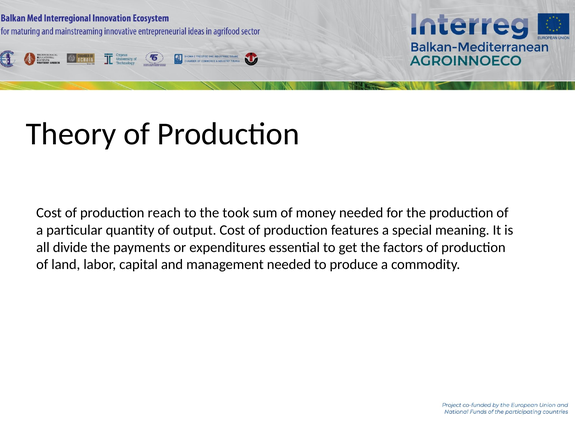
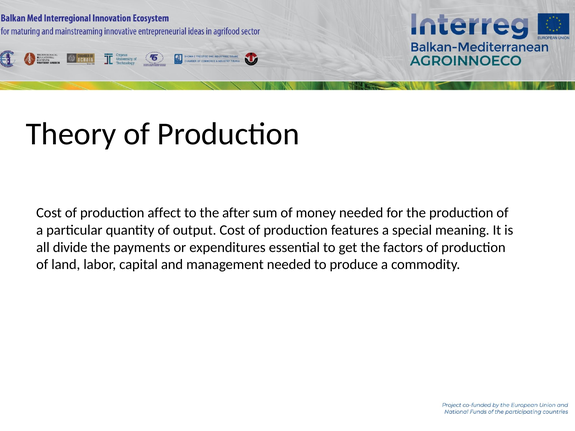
reach: reach -> affect
took: took -> after
